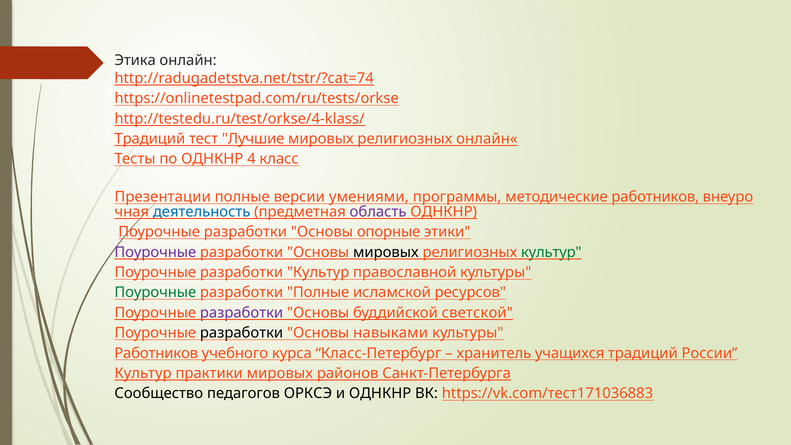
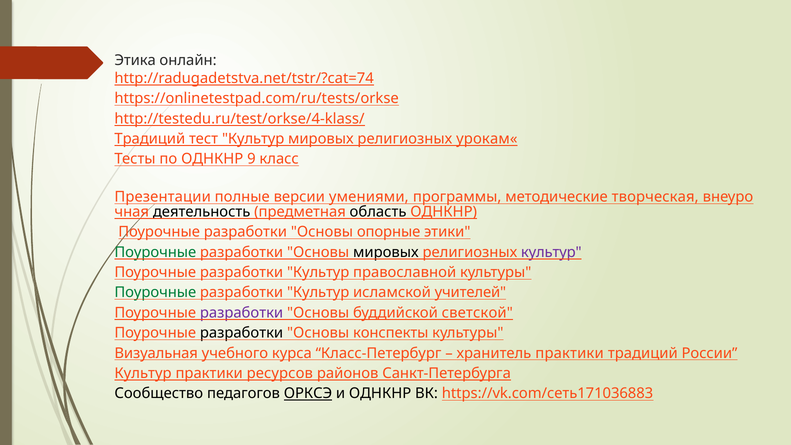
тест Лучшие: Лучшие -> Культур
онлайн«: онлайн« -> урокам«
4: 4 -> 9
методические работников: работников -> творческая
деятельность colour: blue -> black
область colour: purple -> black
Поурочные at (155, 252) colour: purple -> green
культур at (551, 252) colour: green -> purple
Полные at (318, 293): Полные -> Культур
ресурсов: ресурсов -> учителей
навыками: навыками -> конспекты
Работников at (156, 353): Работников -> Визуальная
хранитель учащихся: учащихся -> практики
практики мировых: мировых -> ресурсов
ОРКСЭ underline: none -> present
https://vk.com/тест171036883: https://vk.com/тест171036883 -> https://vk.com/сеть171036883
